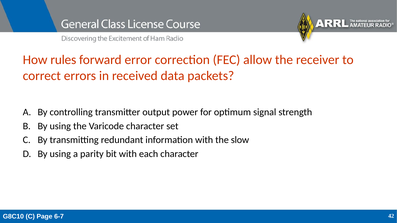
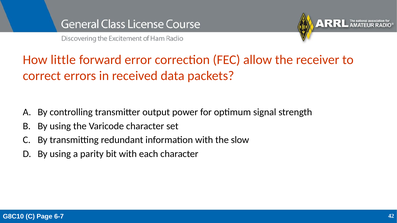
rules: rules -> little
